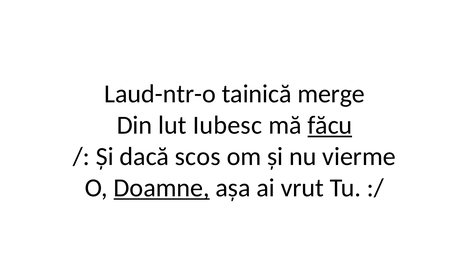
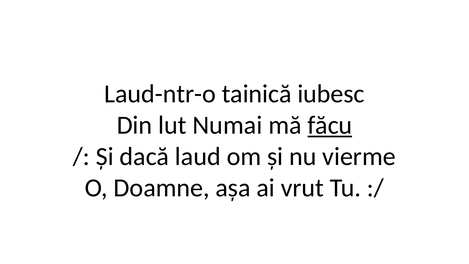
merge: merge -> iubesc
Iubesc: Iubesc -> Numai
scos: scos -> laud
Doamne underline: present -> none
